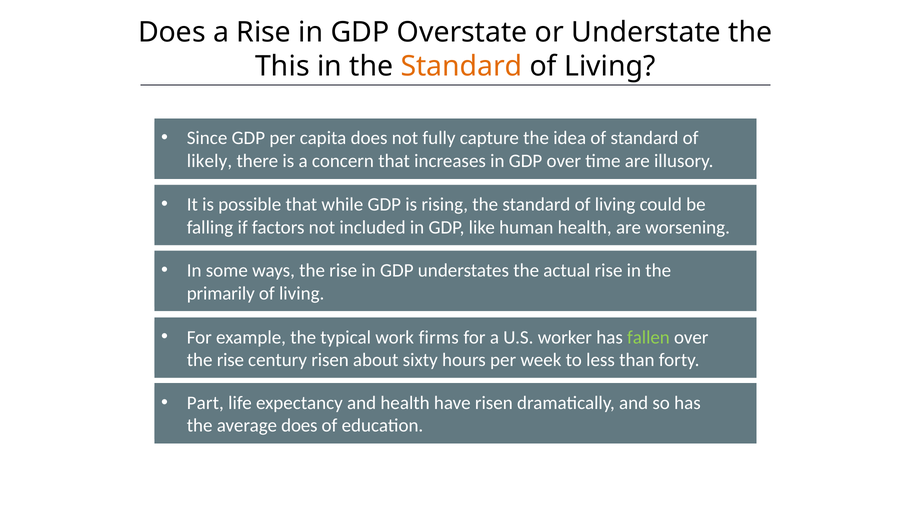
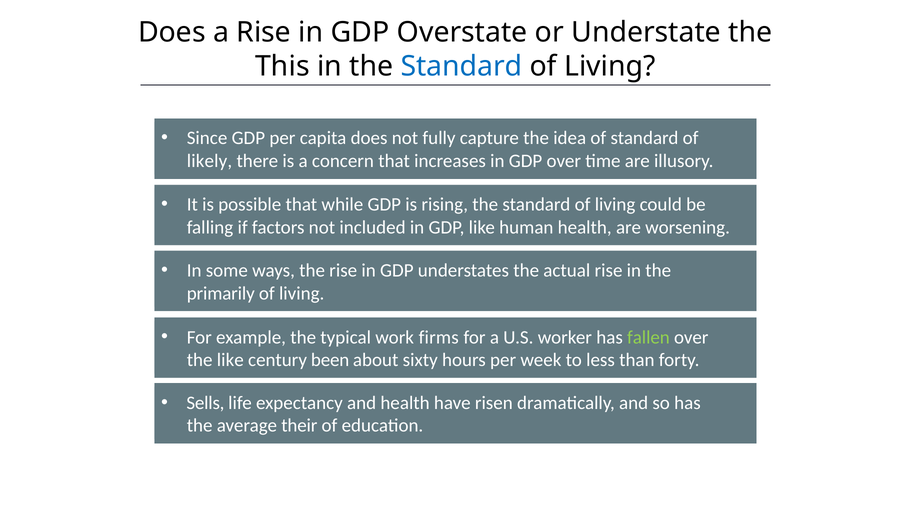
Standard at (462, 66) colour: orange -> blue
rise at (230, 360): rise -> like
century risen: risen -> been
Part: Part -> Sells
average does: does -> their
